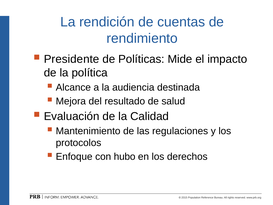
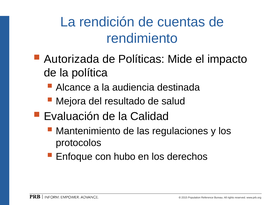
Presidente: Presidente -> Autorizada
